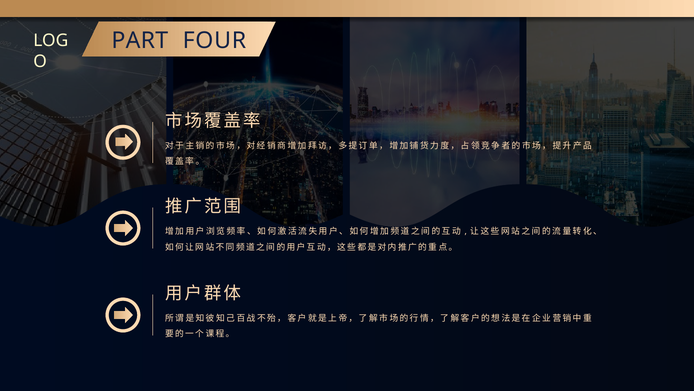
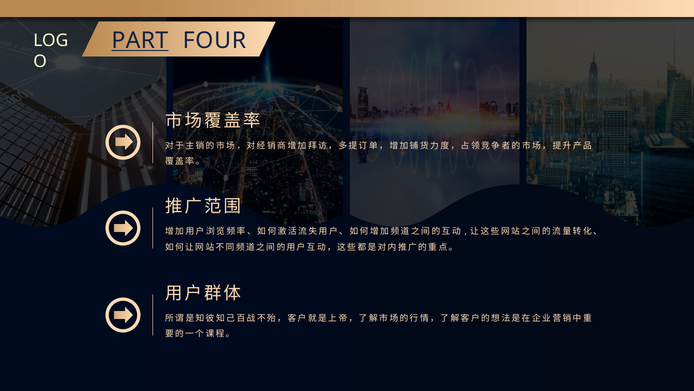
PART underline: none -> present
